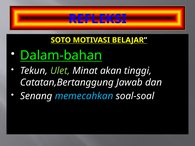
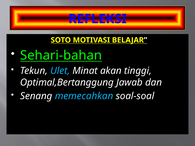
Dalam-bahan: Dalam-bahan -> Sehari-bahan
Ulet colour: light green -> light blue
Catatan,Bertanggung: Catatan,Bertanggung -> Optimal,Bertanggung
